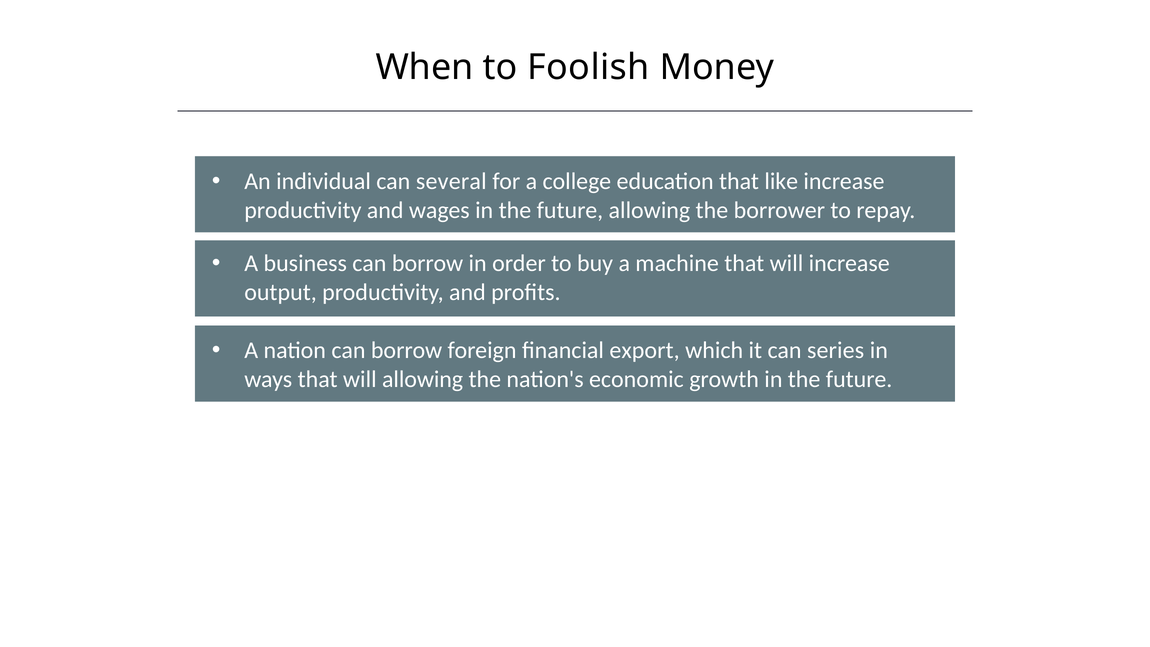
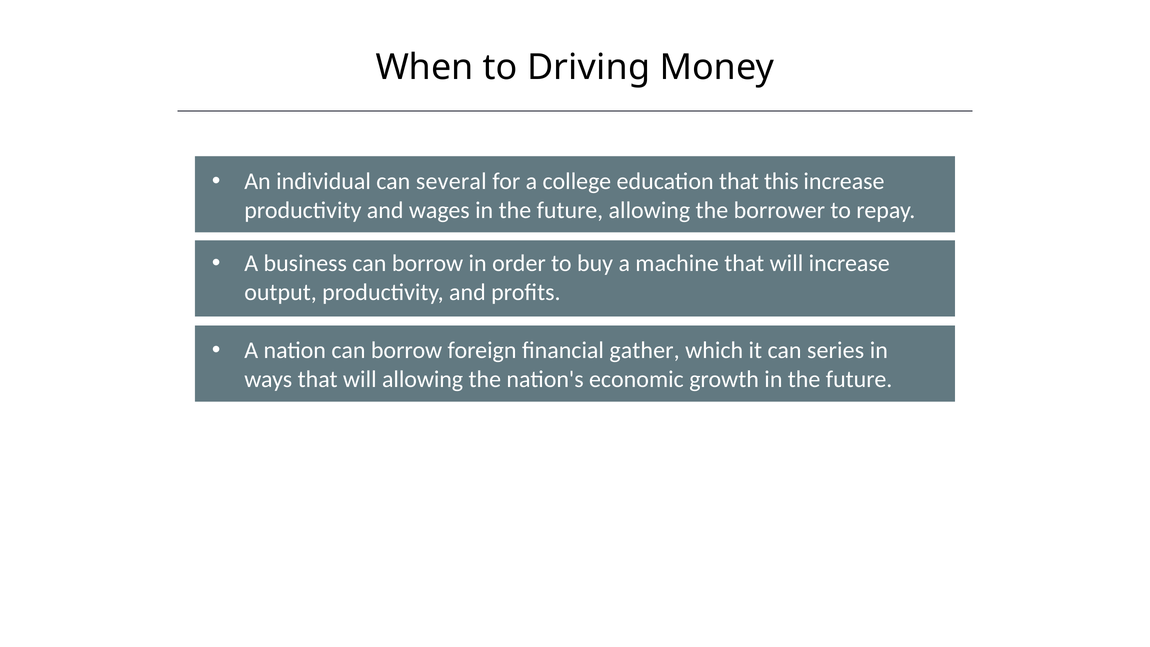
Foolish: Foolish -> Driving
like: like -> this
export: export -> gather
